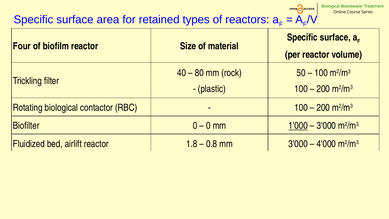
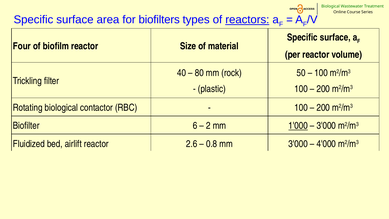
retained: retained -> biofilters
reactors underline: none -> present
Biofilter 0: 0 -> 6
0 at (208, 126): 0 -> 2
1.8: 1.8 -> 2.6
